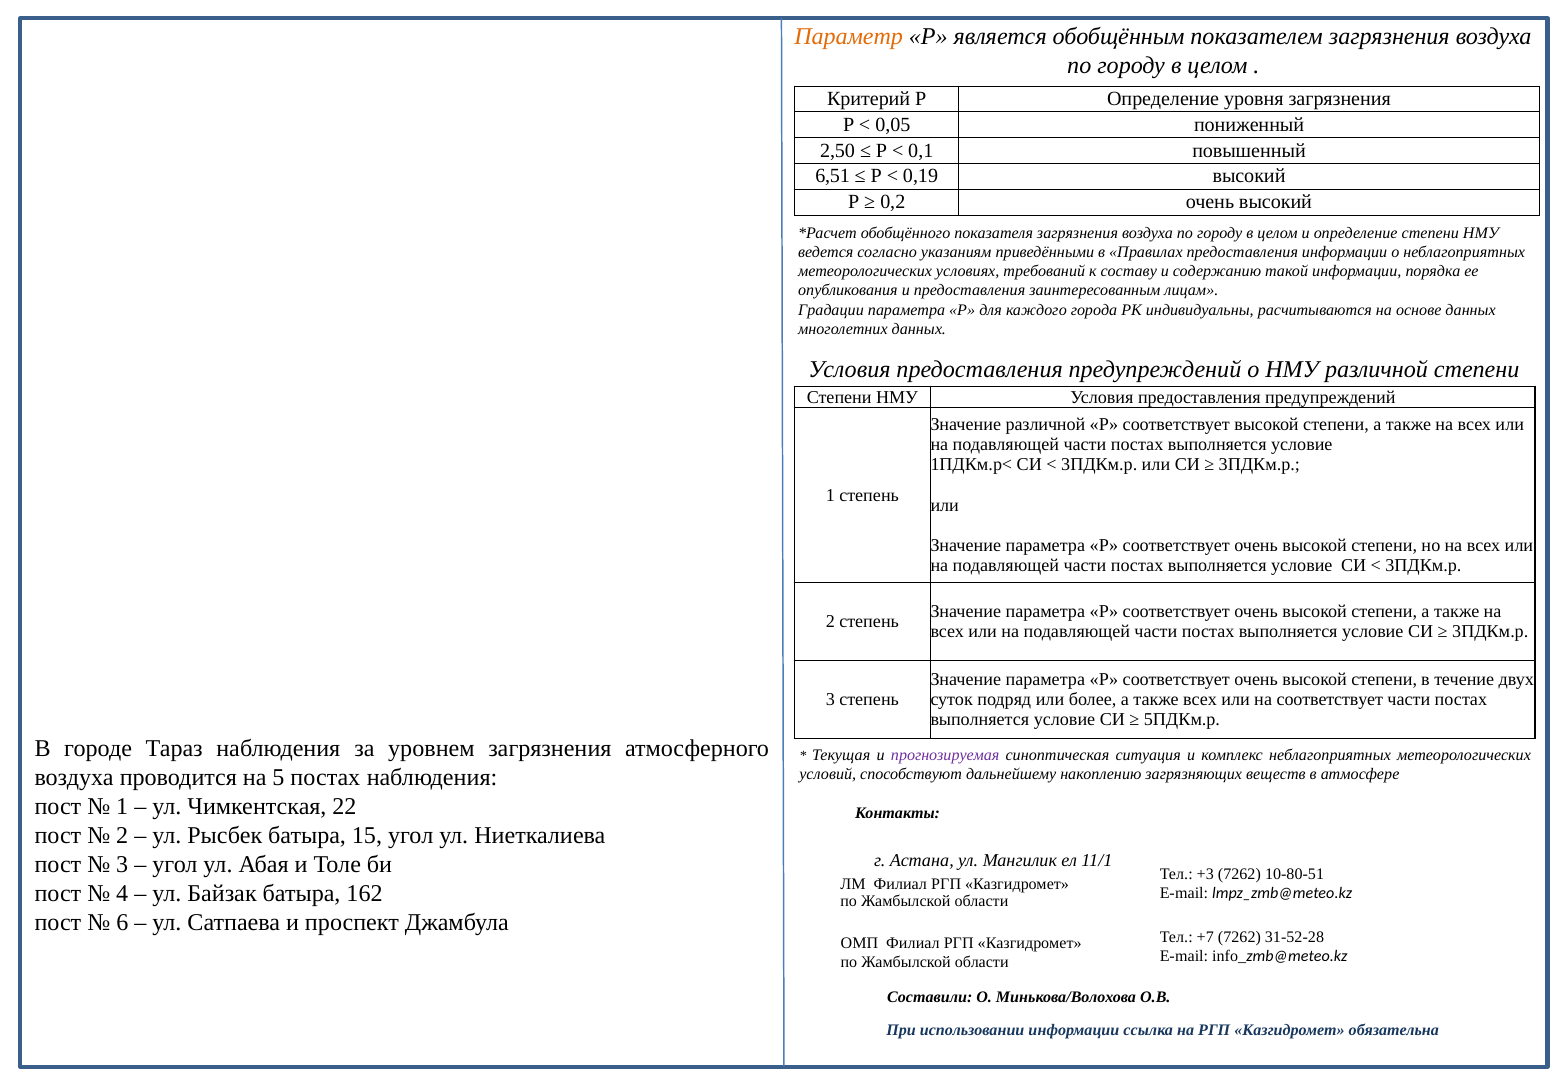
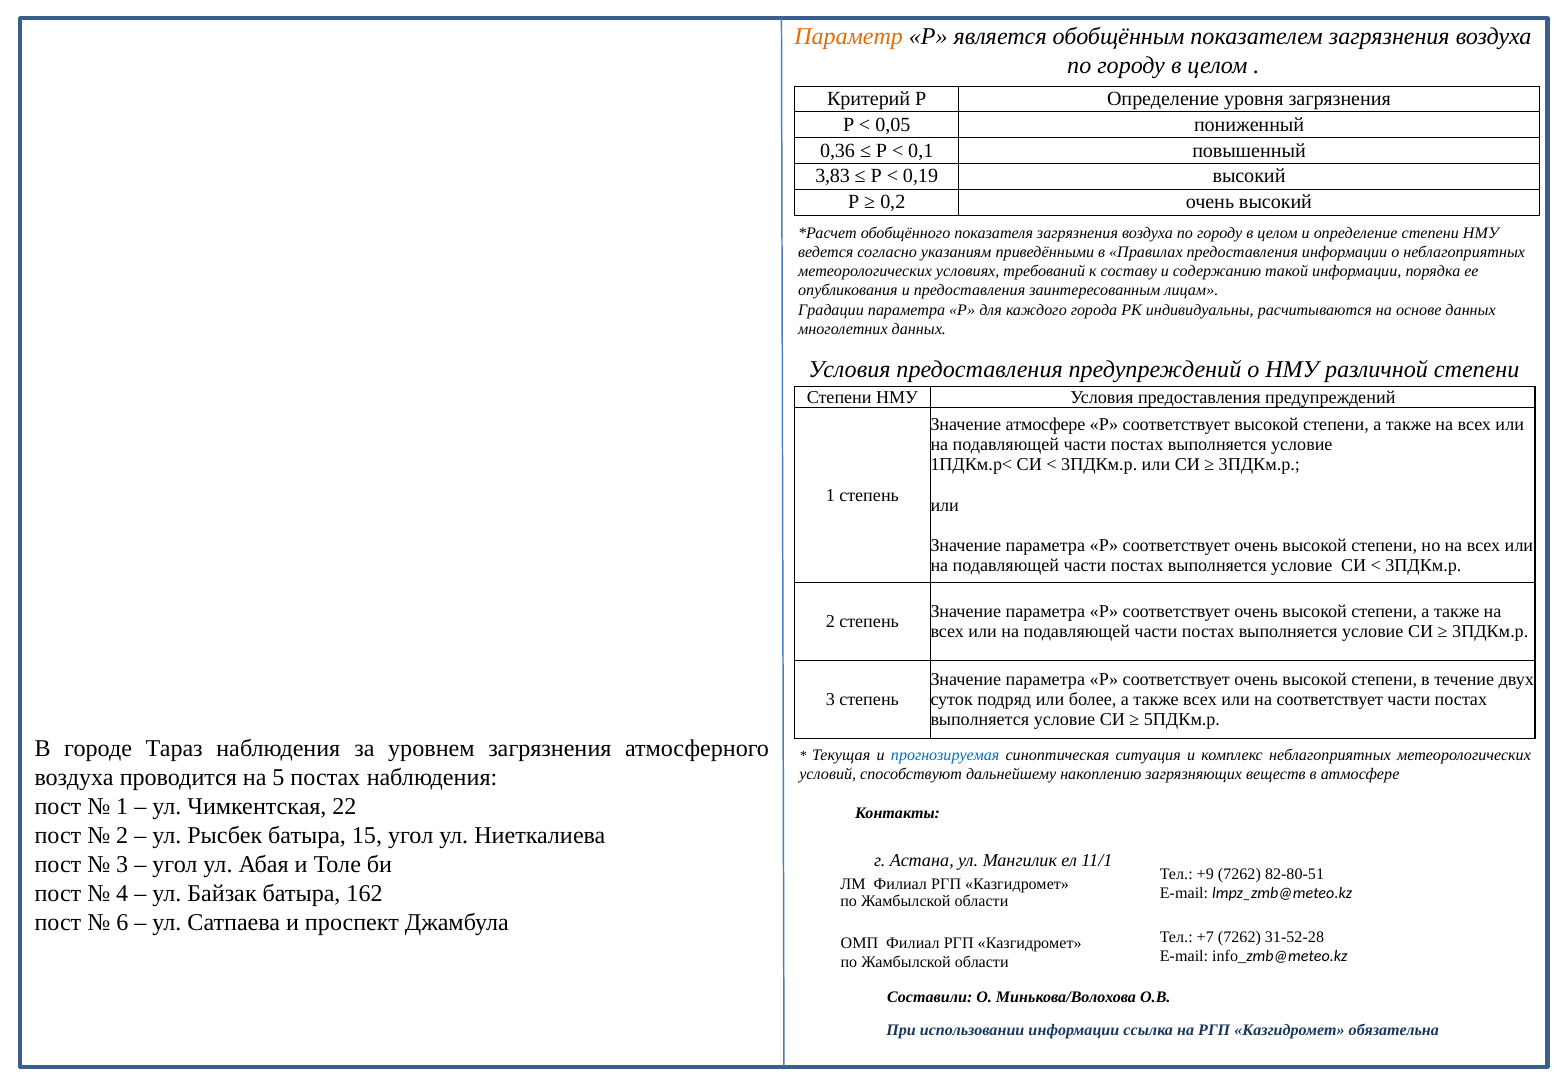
2,50: 2,50 -> 0,36
6,51: 6,51 -> 3,83
Значение различной: различной -> атмосфере
прогнозируемая colour: purple -> blue
+3: +3 -> +9
10-80-51: 10-80-51 -> 82-80-51
